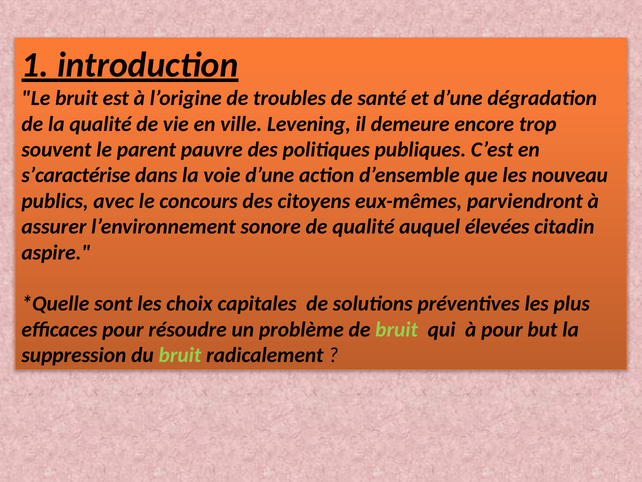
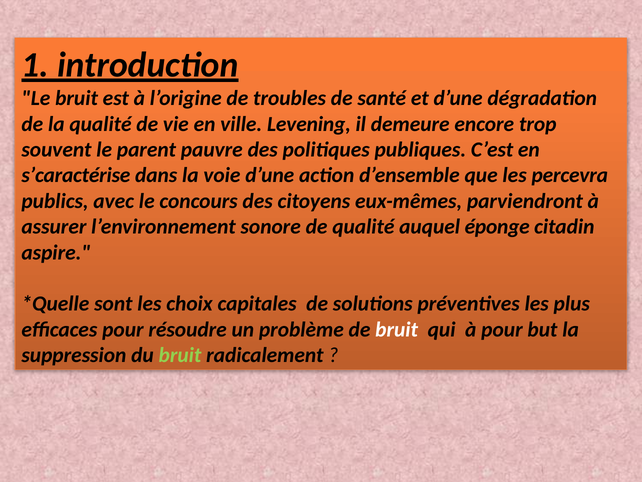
nouveau: nouveau -> percevra
élevées: élevées -> éponge
bruit at (397, 329) colour: light green -> white
